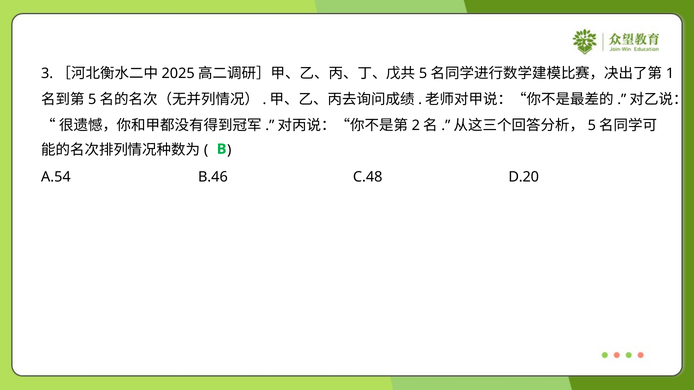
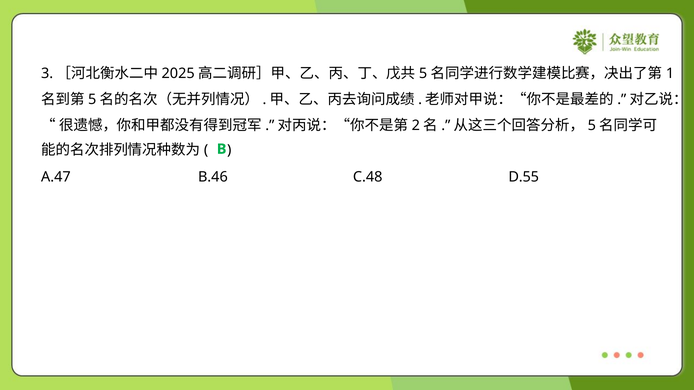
A.54: A.54 -> A.47
D.20: D.20 -> D.55
